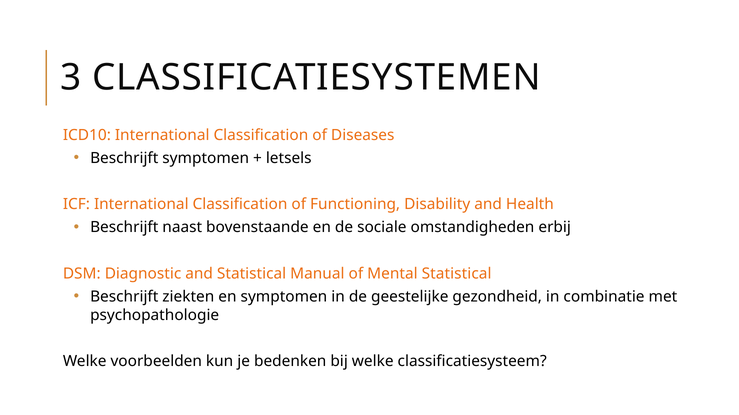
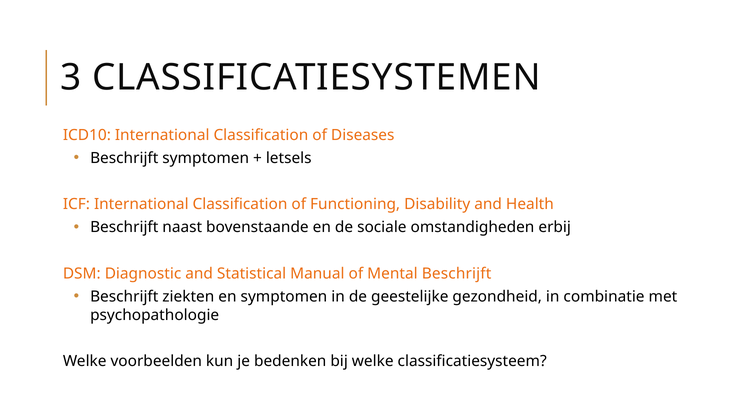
Mental Statistical: Statistical -> Beschrijft
